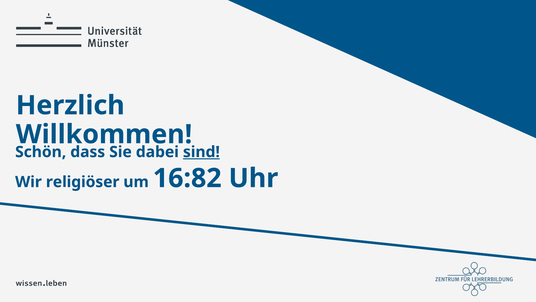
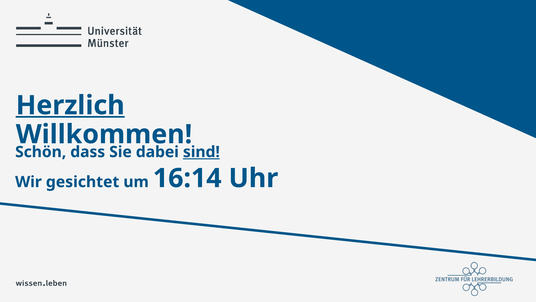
Herzlich underline: none -> present
religiöser: religiöser -> gesichtet
16:82: 16:82 -> 16:14
